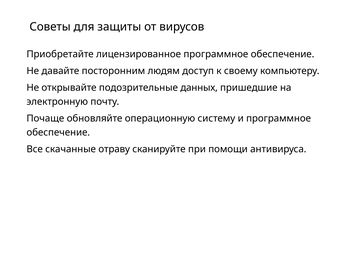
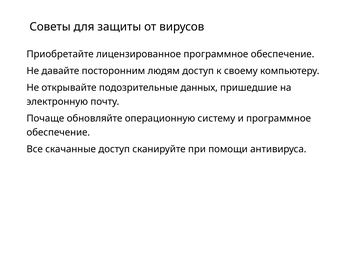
скачанные отраву: отраву -> доступ
